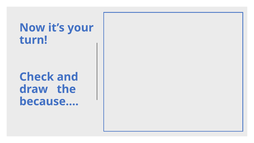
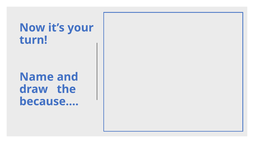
Check: Check -> Name
